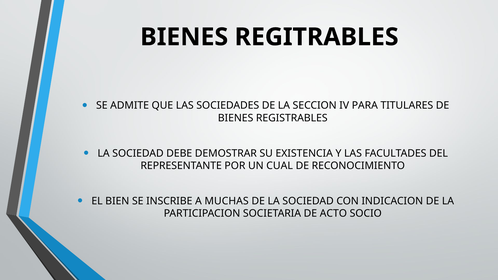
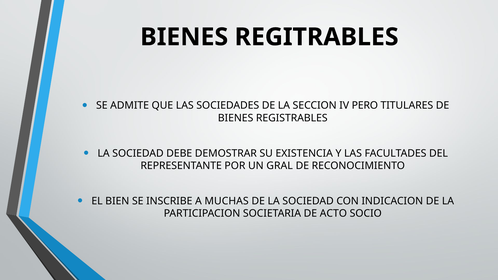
PARA: PARA -> PERO
CUAL: CUAL -> GRAL
